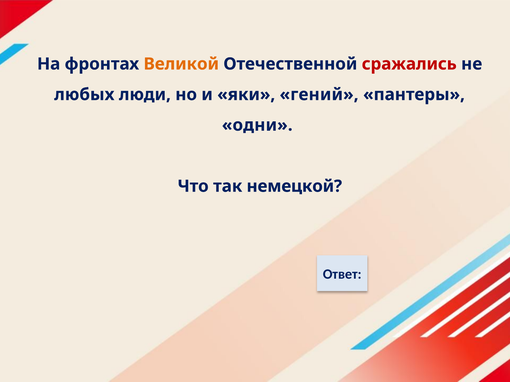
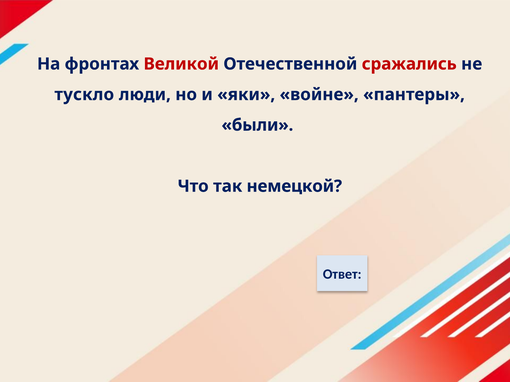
Великой colour: orange -> red
любых: любых -> тускло
гений: гений -> войне
одни: одни -> были
